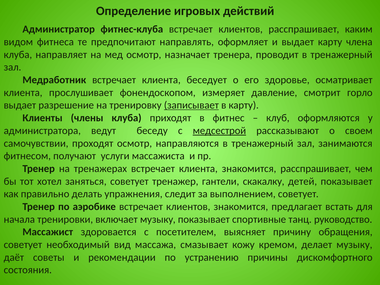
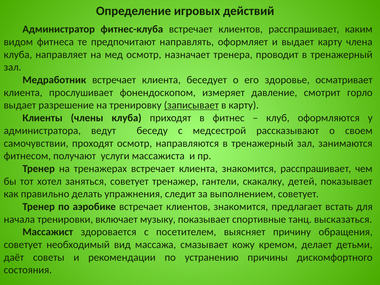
медсестрой underline: present -> none
руководство: руководство -> высказаться
делает музыку: музыку -> детьми
